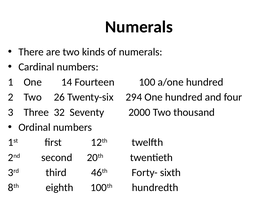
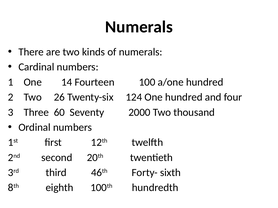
294: 294 -> 124
32: 32 -> 60
